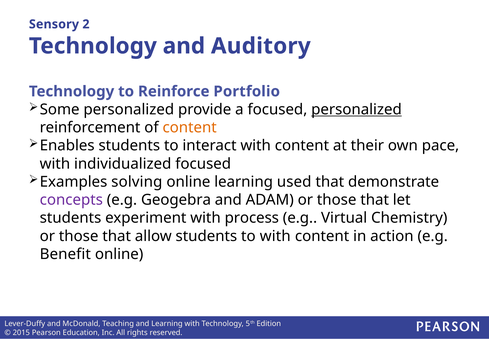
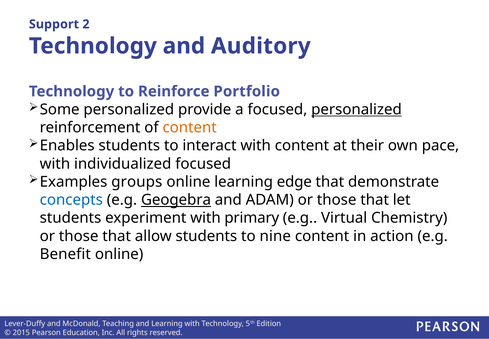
Sensory: Sensory -> Support
solving: solving -> groups
used: used -> edge
concepts colour: purple -> blue
Geogebra underline: none -> present
process: process -> primary
to with: with -> nine
